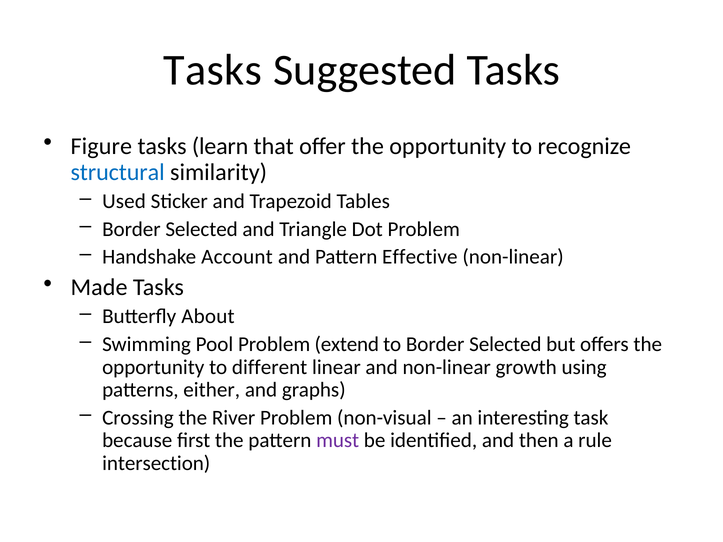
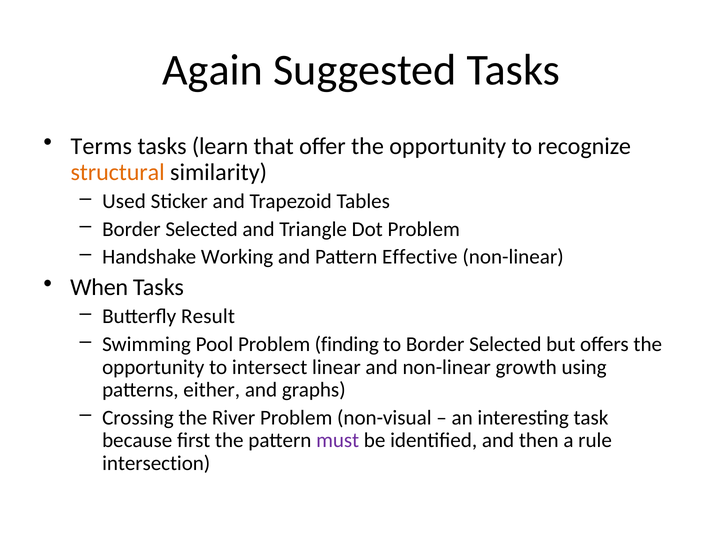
Tasks at (213, 70): Tasks -> Again
Figure: Figure -> Terms
structural colour: blue -> orange
Account: Account -> Working
Made: Made -> When
About: About -> Result
extend: extend -> finding
different: different -> intersect
